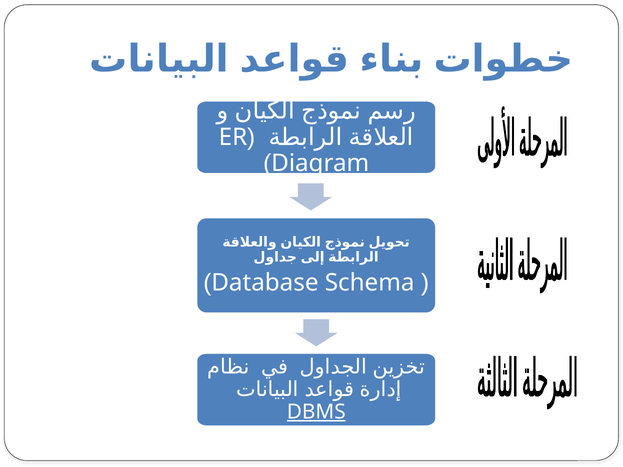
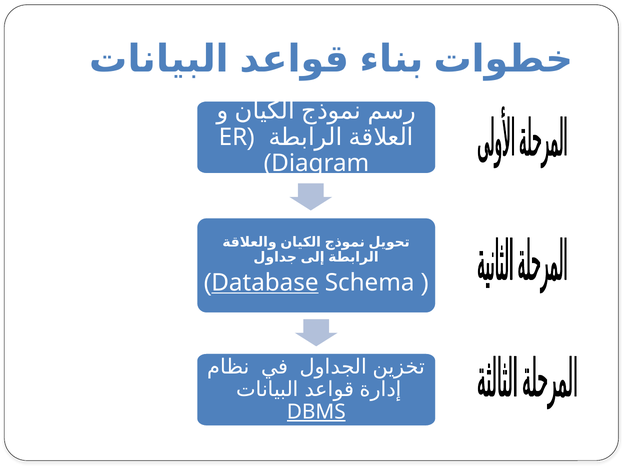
Database underline: none -> present
